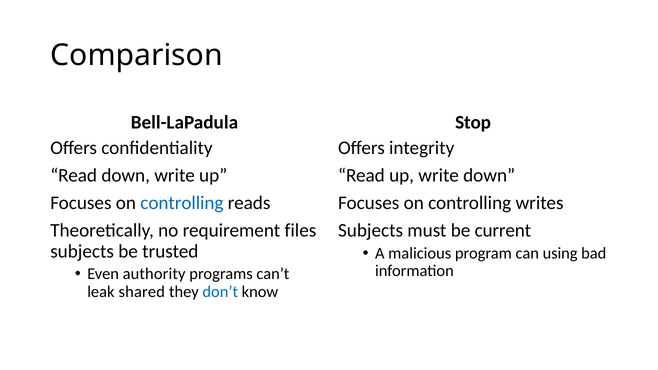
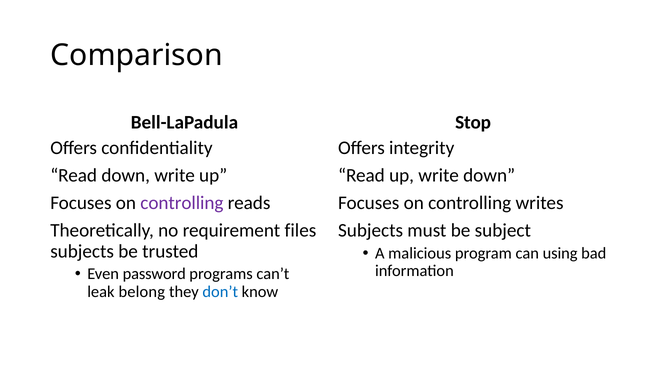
controlling at (182, 203) colour: blue -> purple
current: current -> subject
authority: authority -> password
shared: shared -> belong
